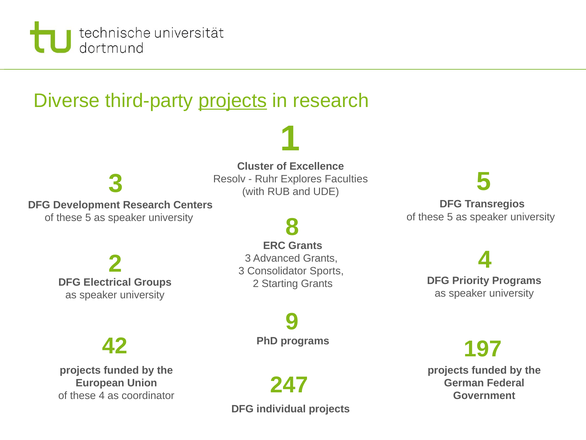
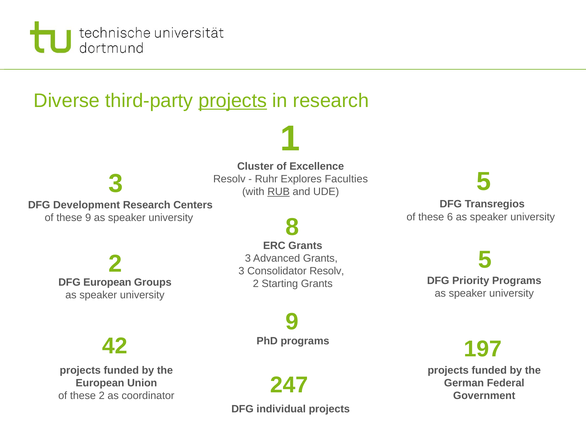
RUB underline: none -> present
5 at (450, 217): 5 -> 6
5 at (88, 217): 5 -> 9
2 4: 4 -> 5
Consolidator Sports: Sports -> Resolv
DFG Electrical: Electrical -> European
these 4: 4 -> 2
